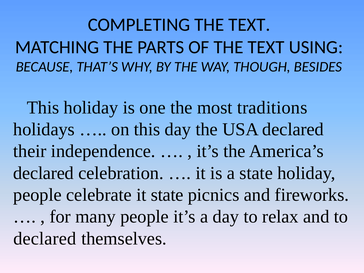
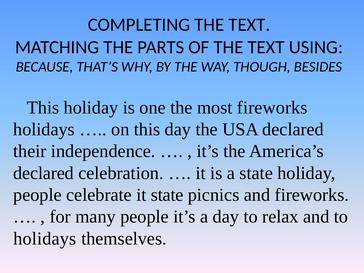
most traditions: traditions -> fireworks
declared at (45, 239): declared -> holidays
